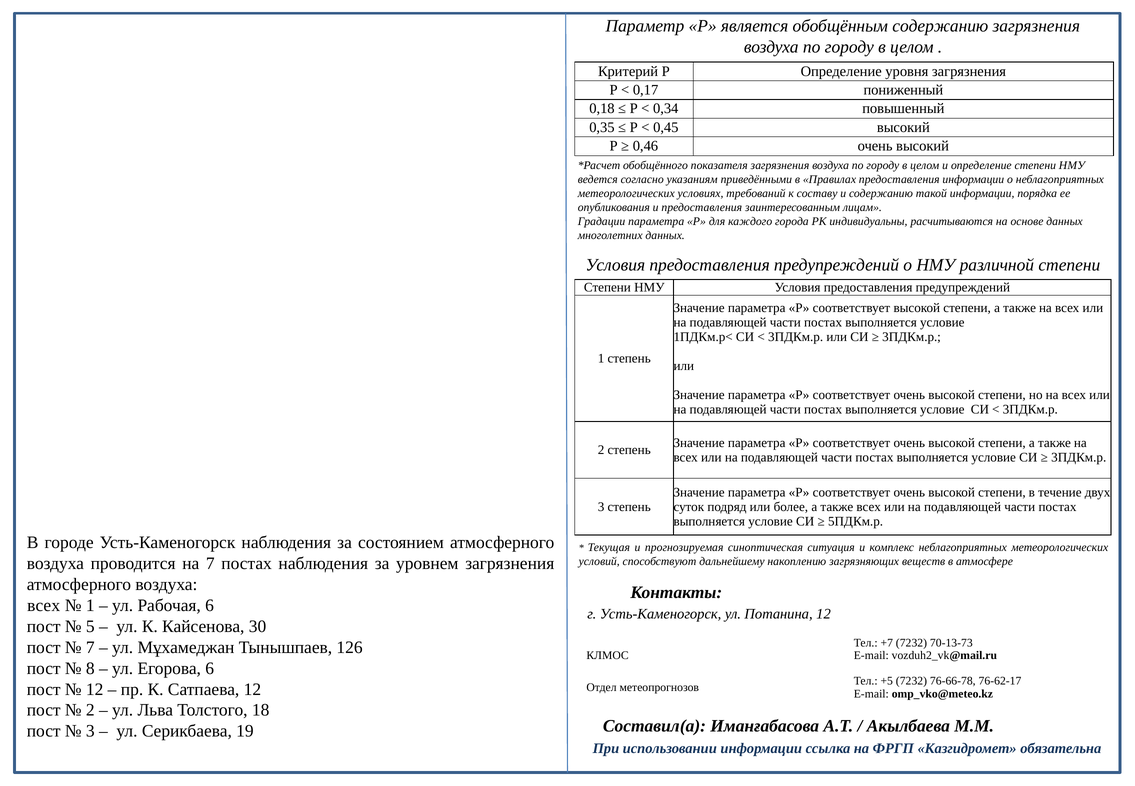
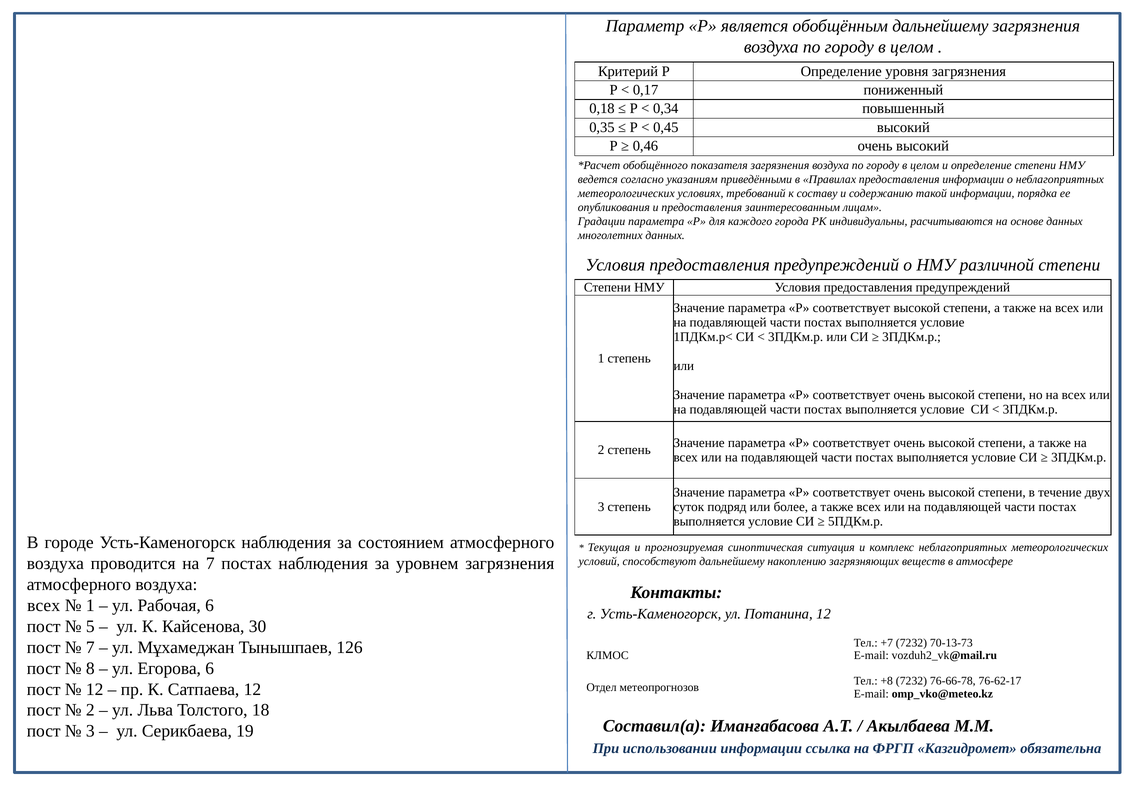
обобщённым содержанию: содержанию -> дальнейшему
+5: +5 -> +8
